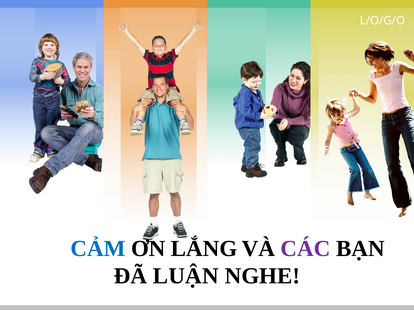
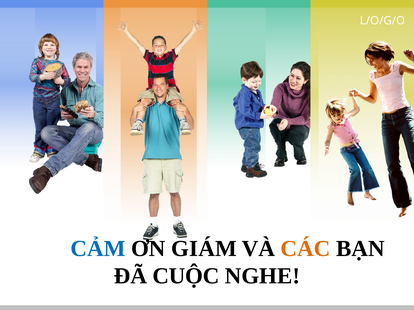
LẮNG: LẮNG -> GIÁM
CÁC colour: purple -> orange
LUẬN: LUẬN -> CUỘC
